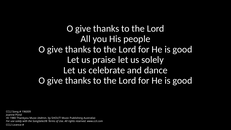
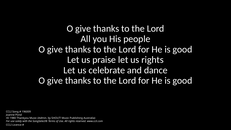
us solely: solely -> rights
